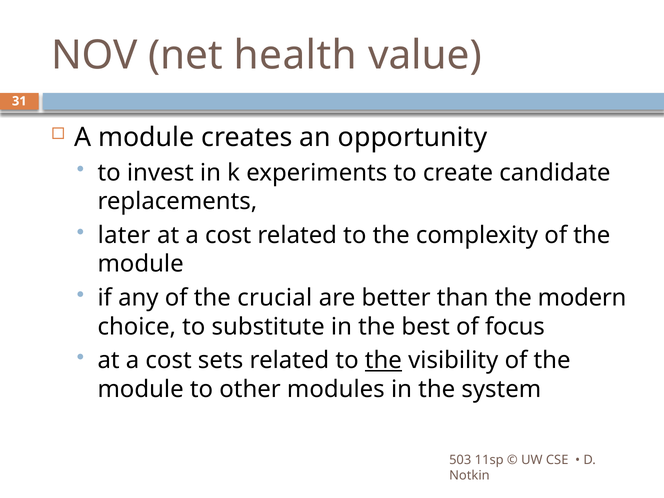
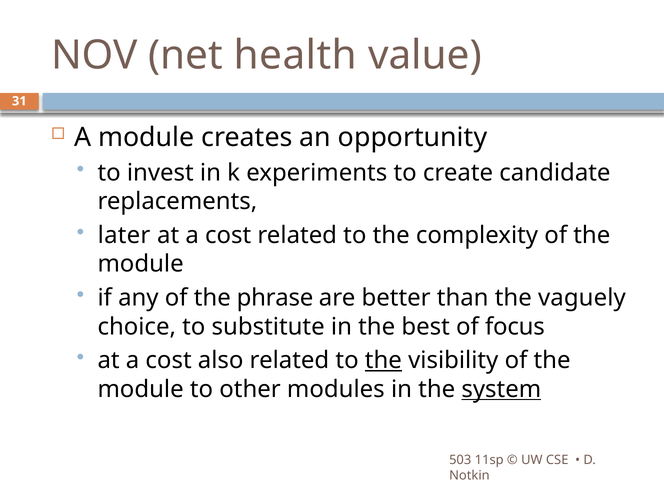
crucial: crucial -> phrase
modern: modern -> vaguely
sets: sets -> also
system underline: none -> present
